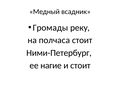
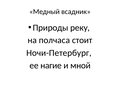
Громады: Громады -> Природы
Ними-Петербург: Ними-Петербург -> Ночи-Петербург
и стоит: стоит -> мной
